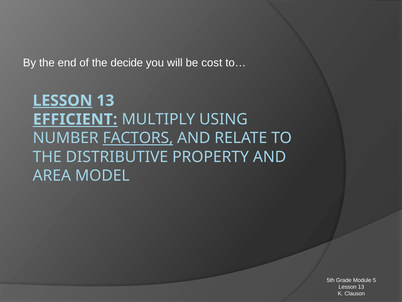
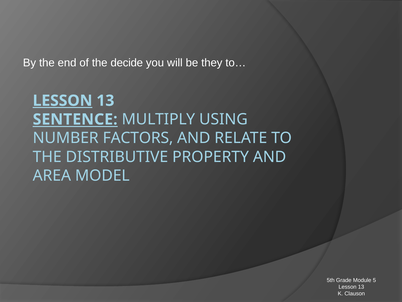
cost: cost -> they
EFFICIENT: EFFICIENT -> SENTENCE
FACTORS underline: present -> none
